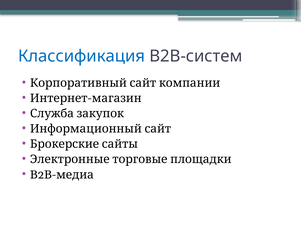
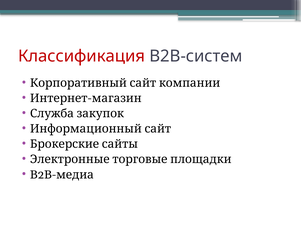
Классификация colour: blue -> red
